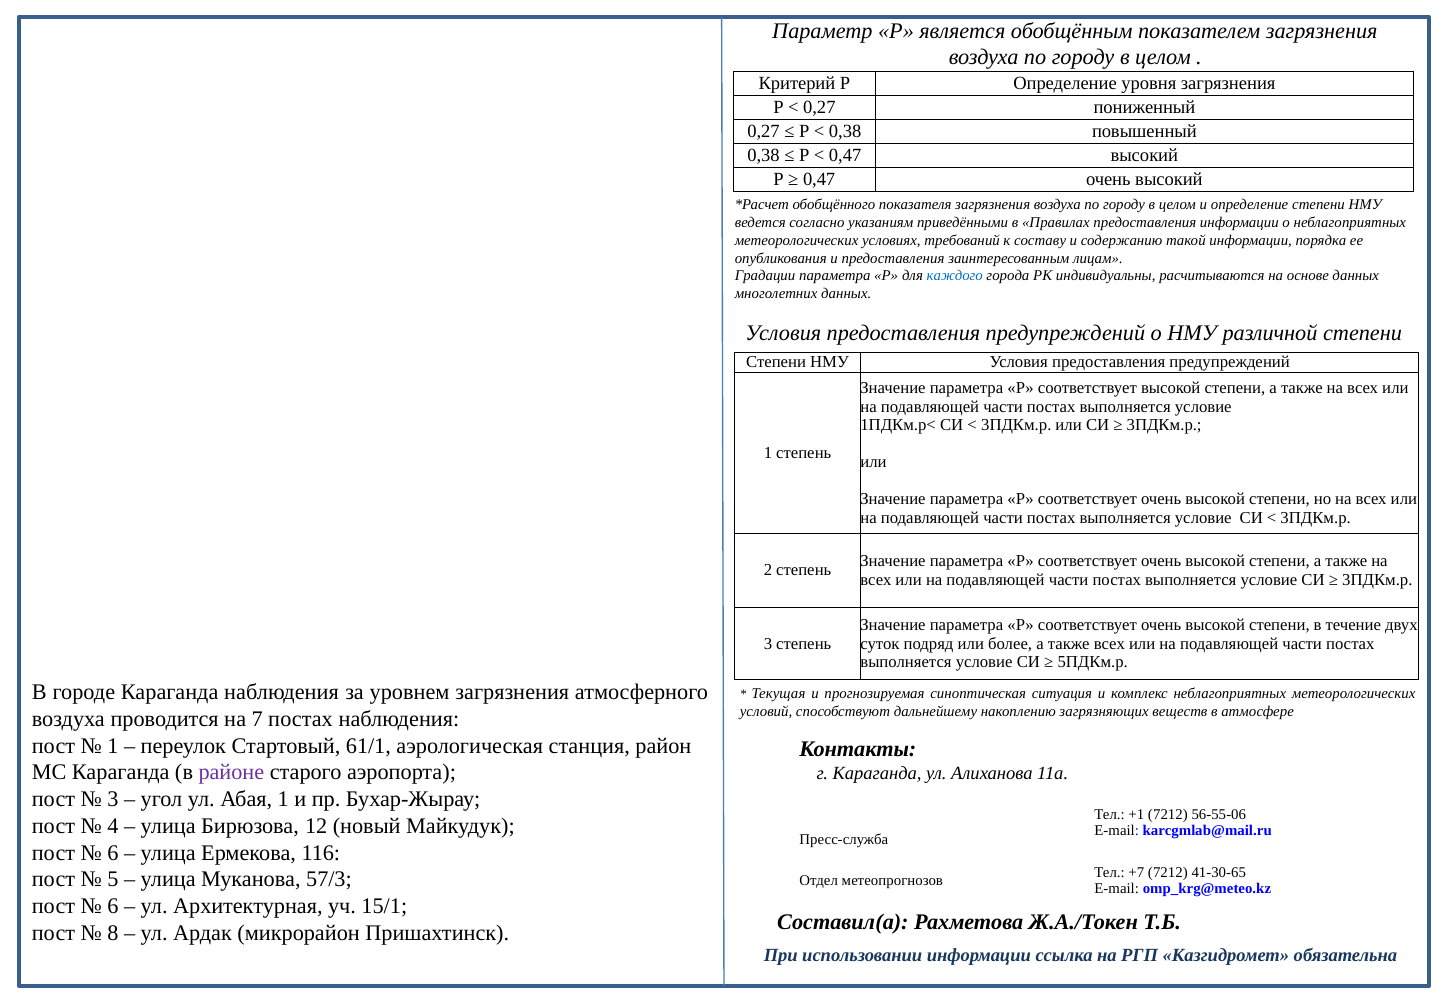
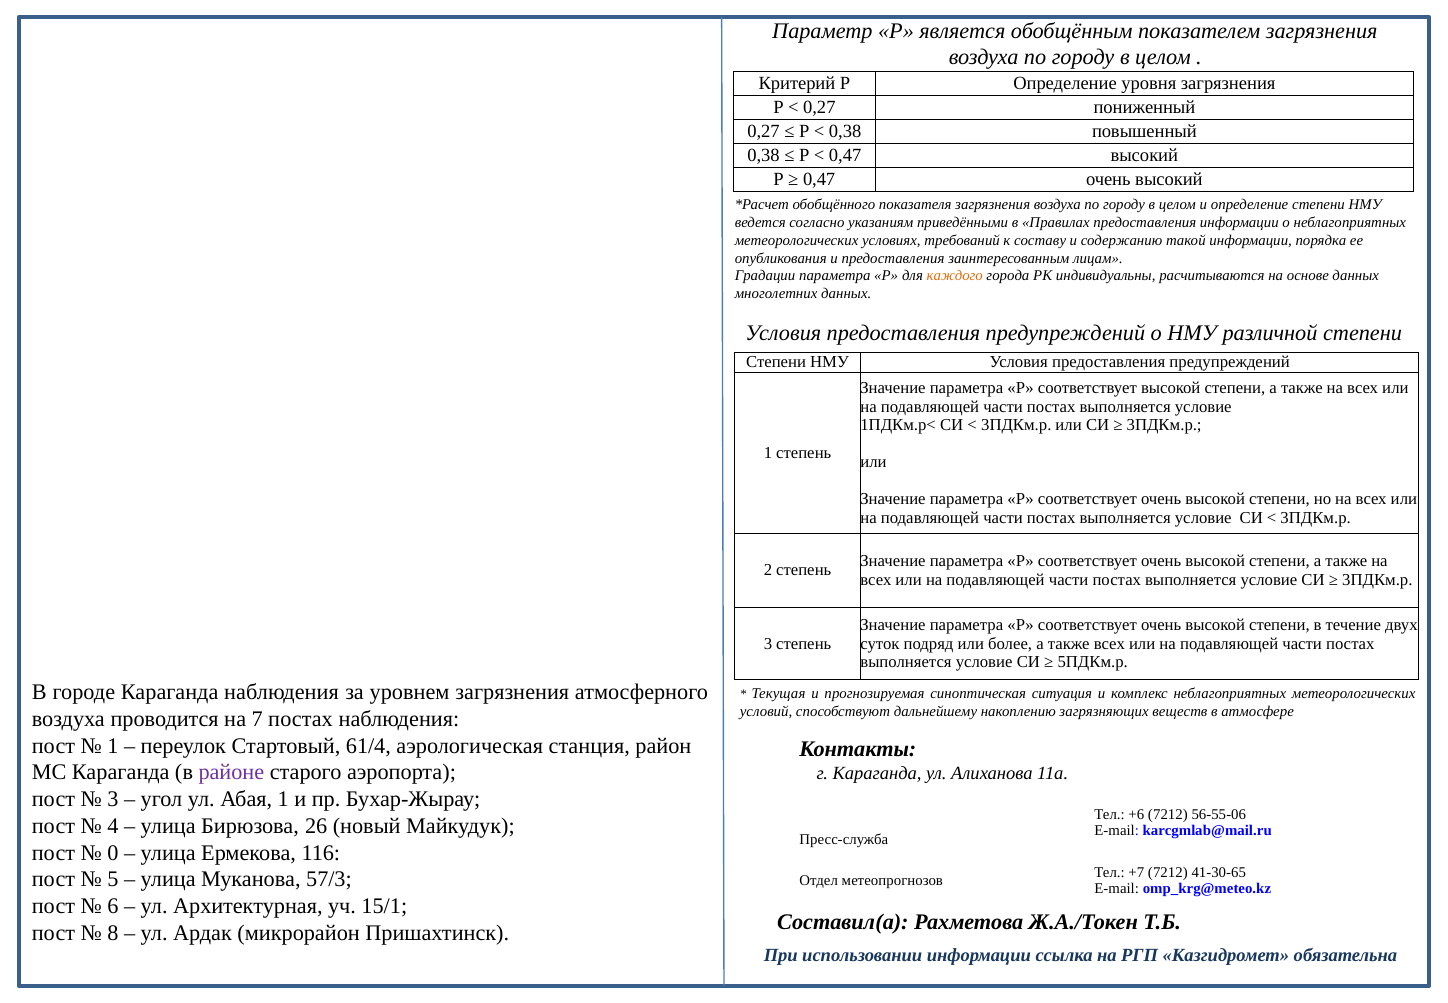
каждого colour: blue -> orange
61/1: 61/1 -> 61/4
+1: +1 -> +6
12: 12 -> 26
6 at (113, 852): 6 -> 0
